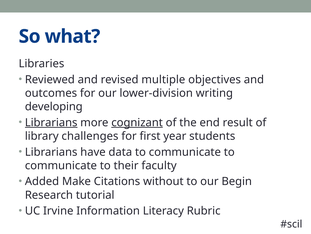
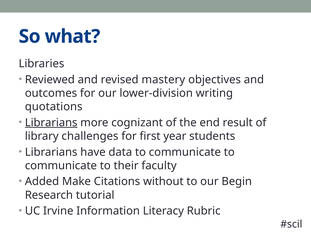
multiple: multiple -> mastery
developing: developing -> quotations
cognizant underline: present -> none
